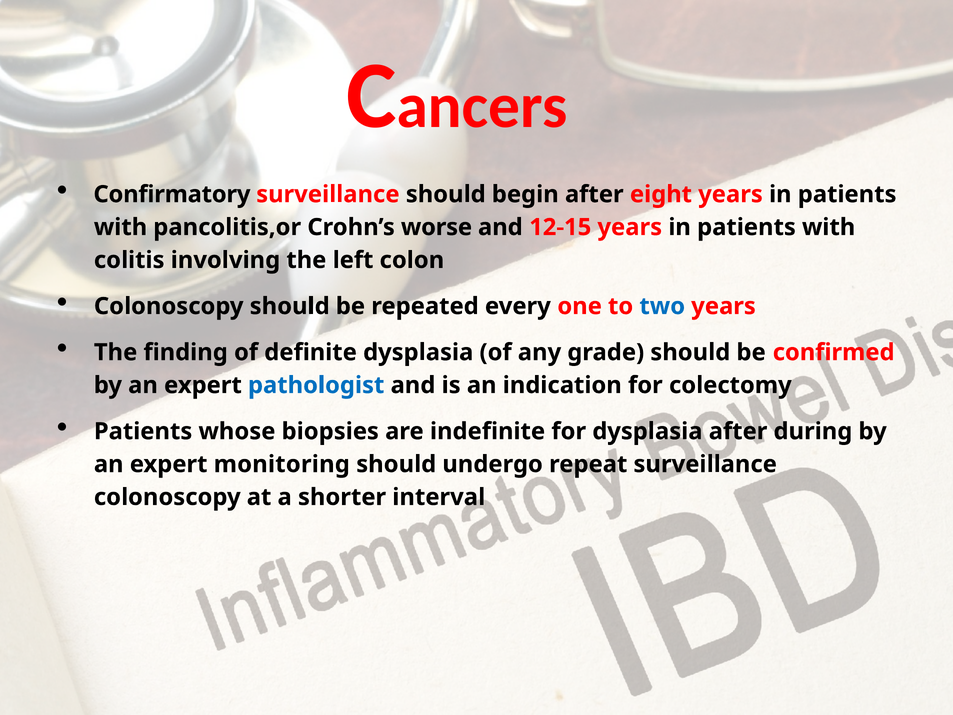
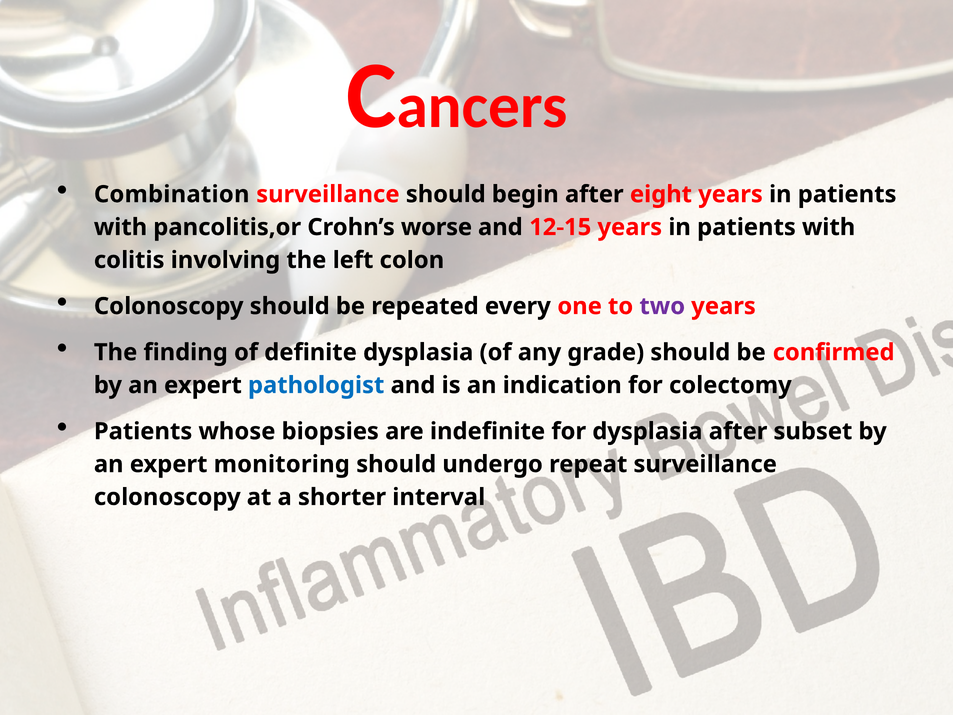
Confirmatory: Confirmatory -> Combination
two colour: blue -> purple
during: during -> subset
